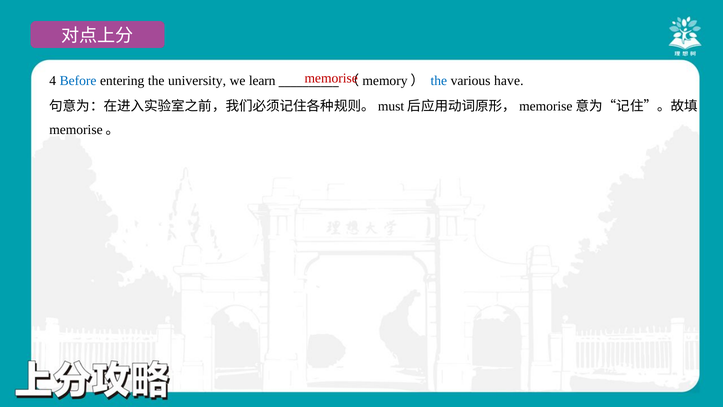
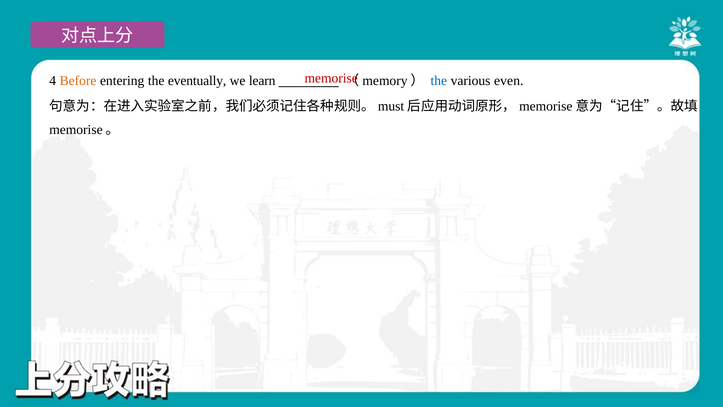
Before colour: blue -> orange
university: university -> eventually
have: have -> even
